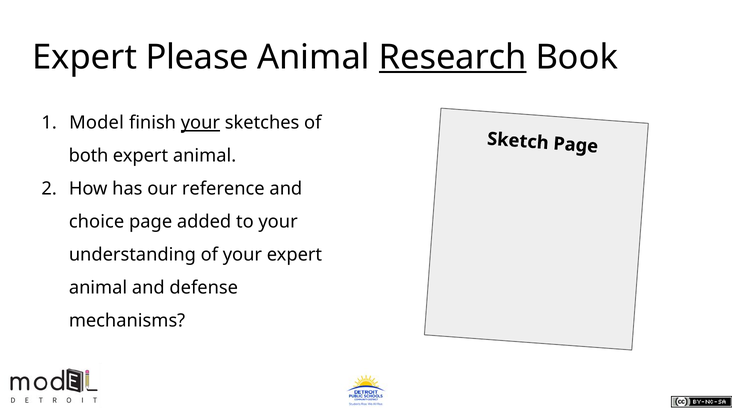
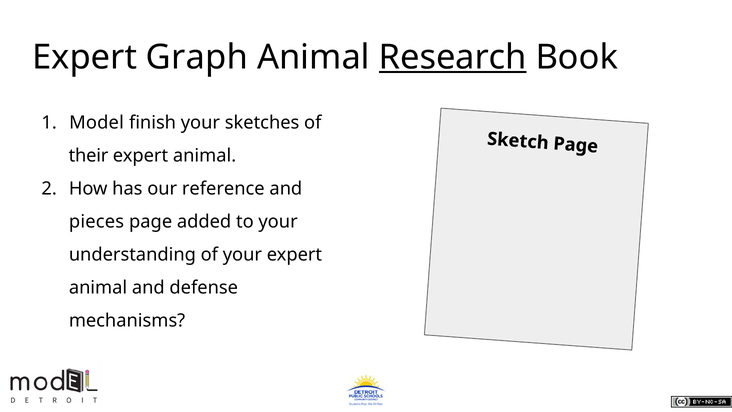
Please: Please -> Graph
your at (200, 123) underline: present -> none
both: both -> their
choice: choice -> pieces
